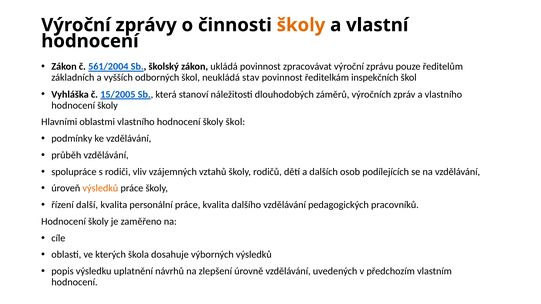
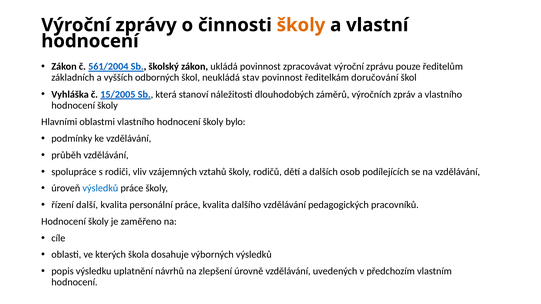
inspekčních: inspekčních -> doručování
školy škol: škol -> bylo
výsledků at (100, 188) colour: orange -> blue
